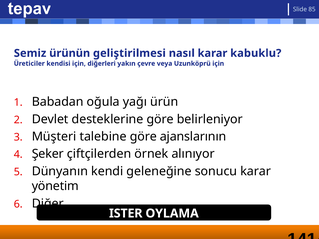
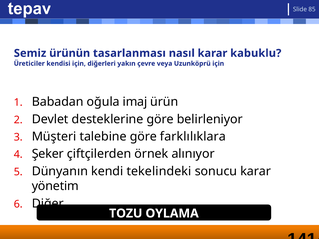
geliştirilmesi: geliştirilmesi -> tasarlanması
yağı: yağı -> imaj
ajanslarının: ajanslarının -> farklılıklara
geleneğine: geleneğine -> tekelindeki
ISTER: ISTER -> TOZU
